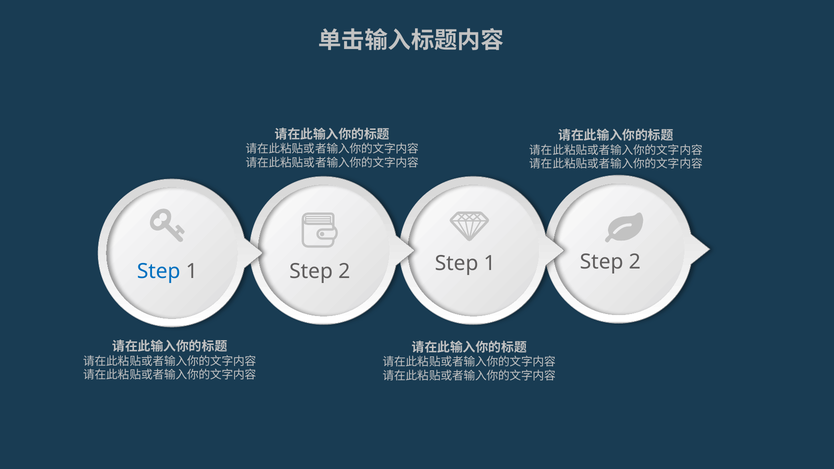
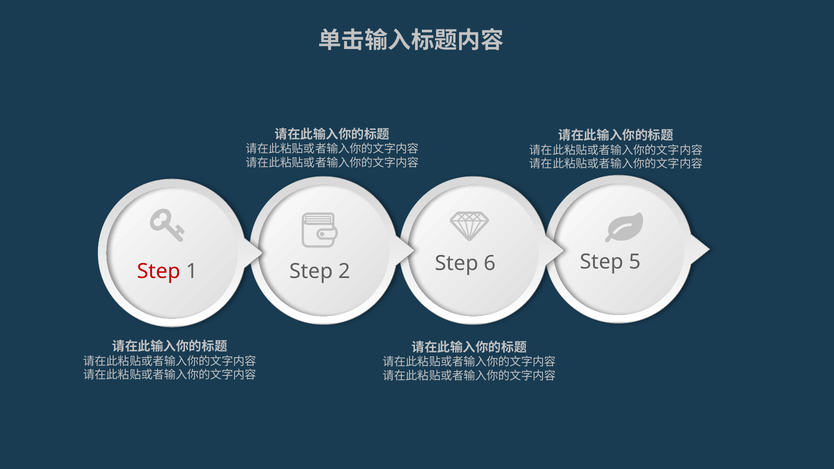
2 at (635, 262): 2 -> 5
1 at (490, 263): 1 -> 6
Step at (159, 272) colour: blue -> red
